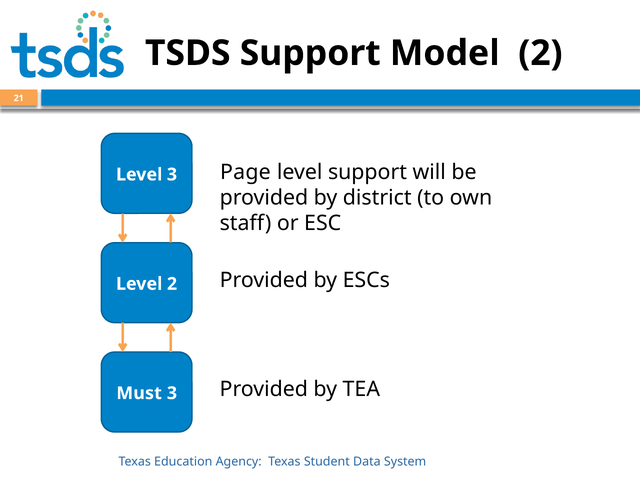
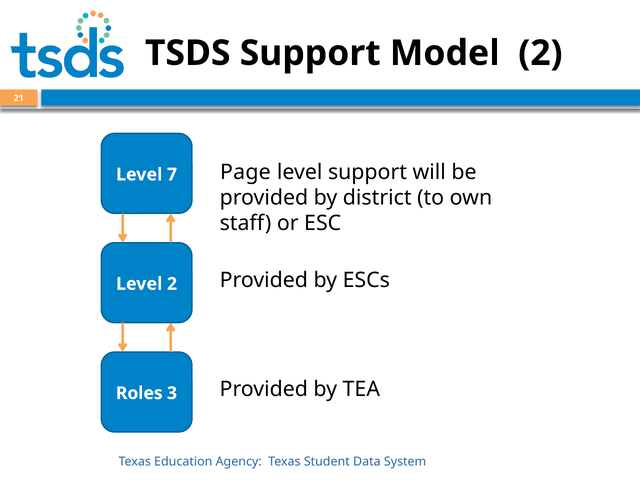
Level 3: 3 -> 7
Must: Must -> Roles
